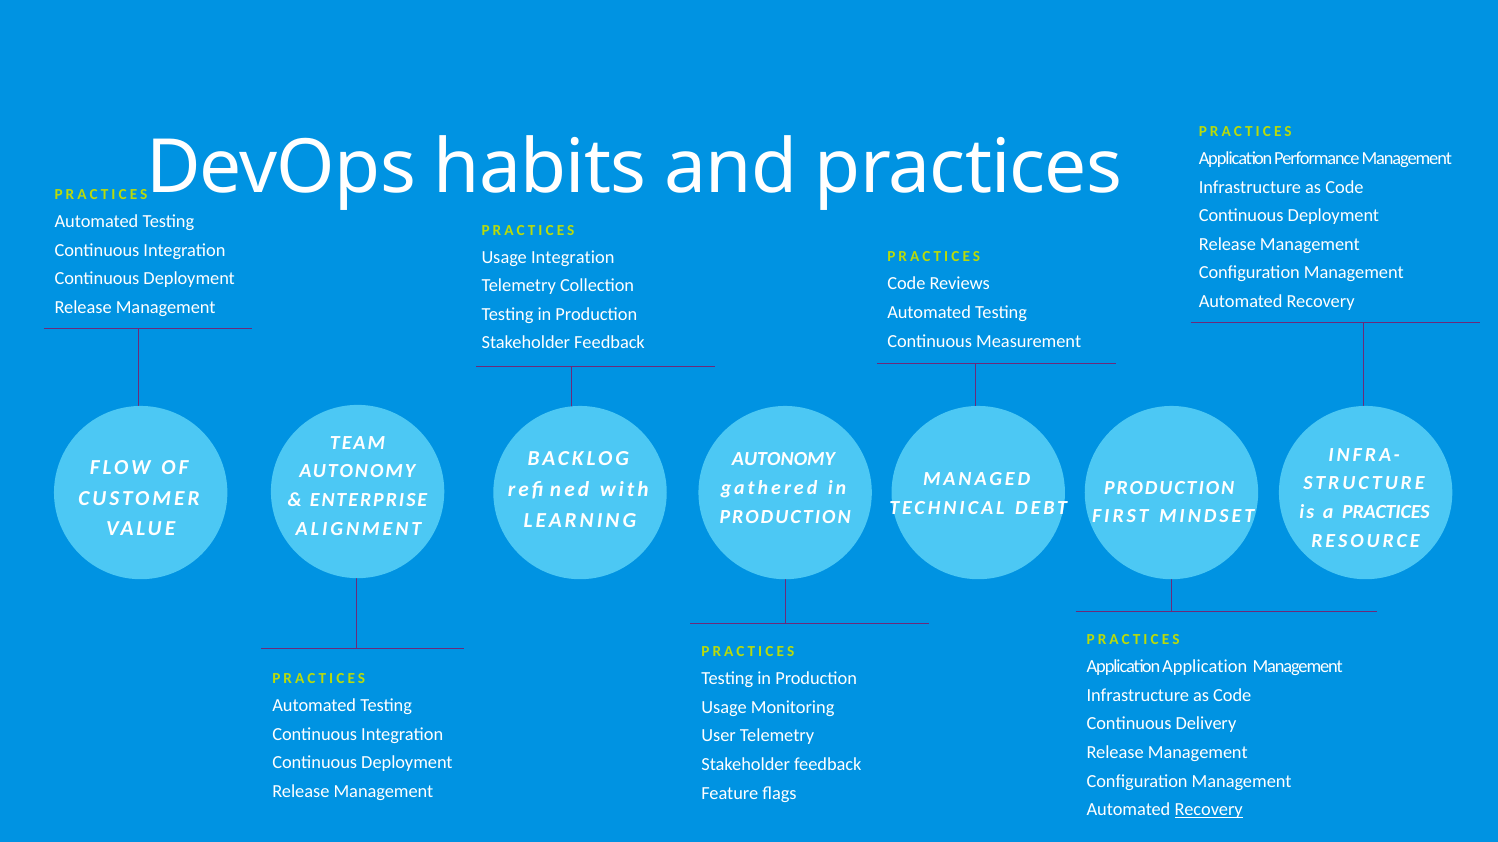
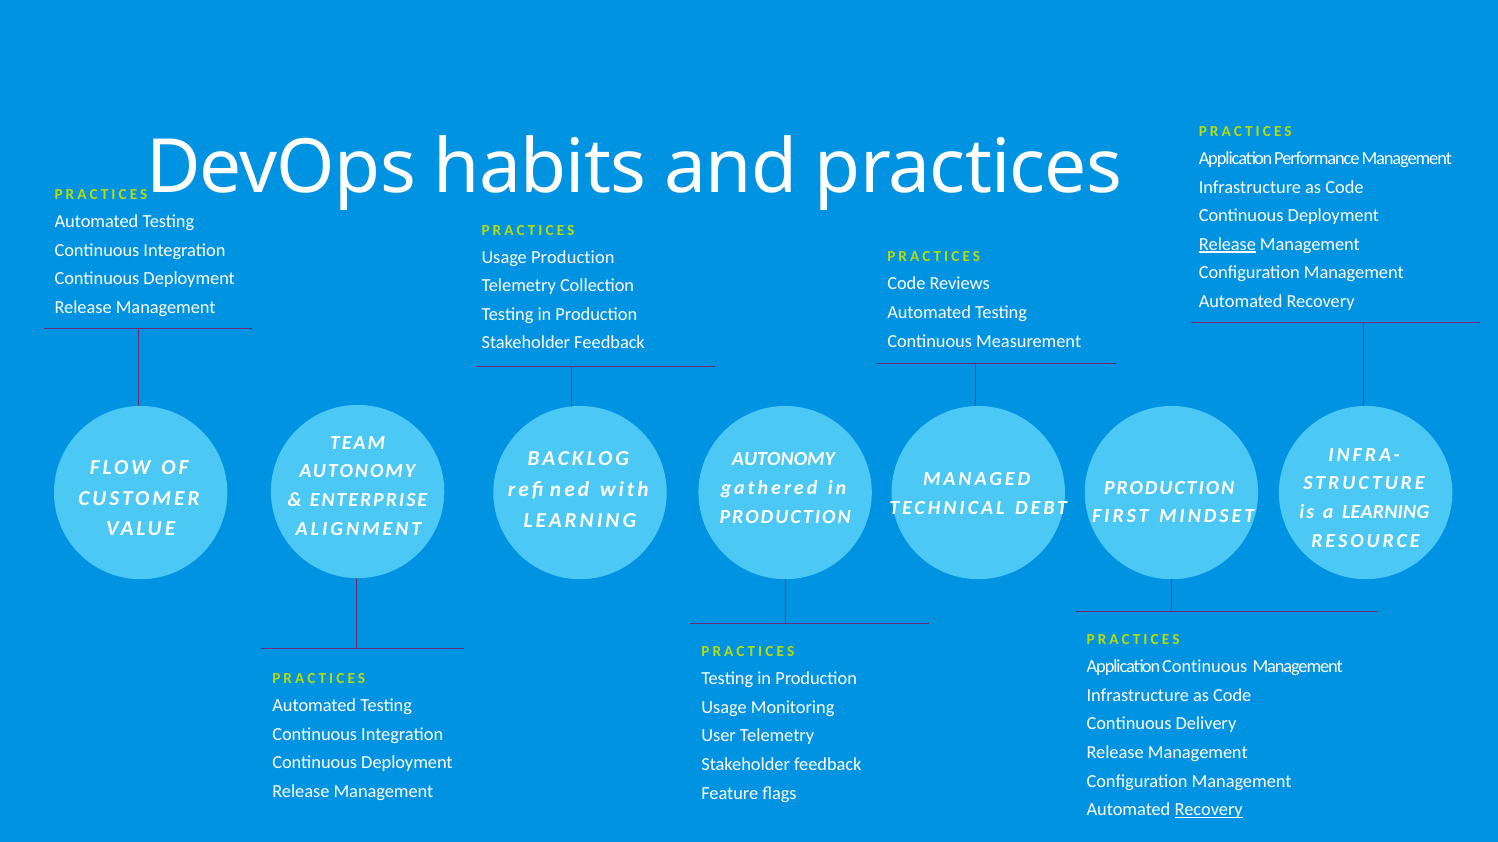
Release at (1227, 244) underline: none -> present
Usage Integration: Integration -> Production
a PRACTICES: PRACTICES -> LEARNING
Application Application: Application -> Continuous
